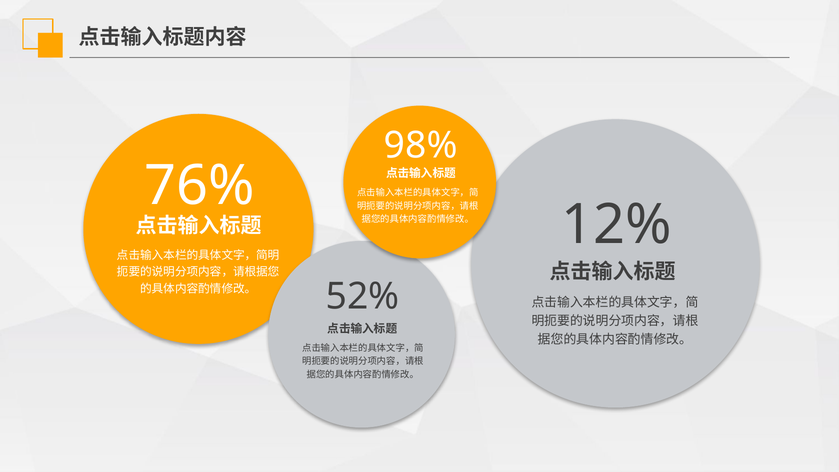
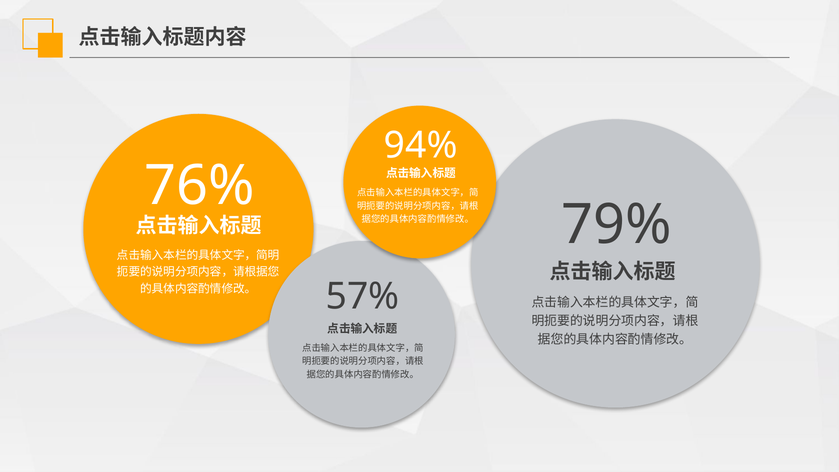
98%: 98% -> 94%
12%: 12% -> 79%
52%: 52% -> 57%
